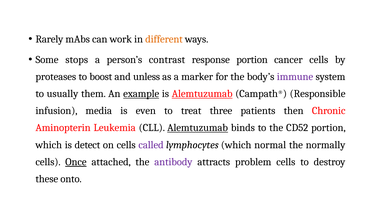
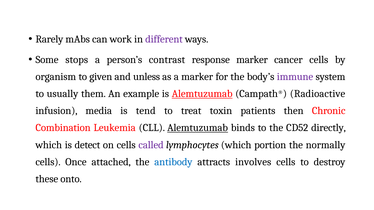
different colour: orange -> purple
response portion: portion -> marker
proteases: proteases -> organism
boost: boost -> given
example underline: present -> none
Responsible: Responsible -> Radioactive
even: even -> tend
three: three -> toxin
Aminopterin: Aminopterin -> Combination
CD52 portion: portion -> directly
normal: normal -> portion
Once underline: present -> none
antibody colour: purple -> blue
problem: problem -> involves
